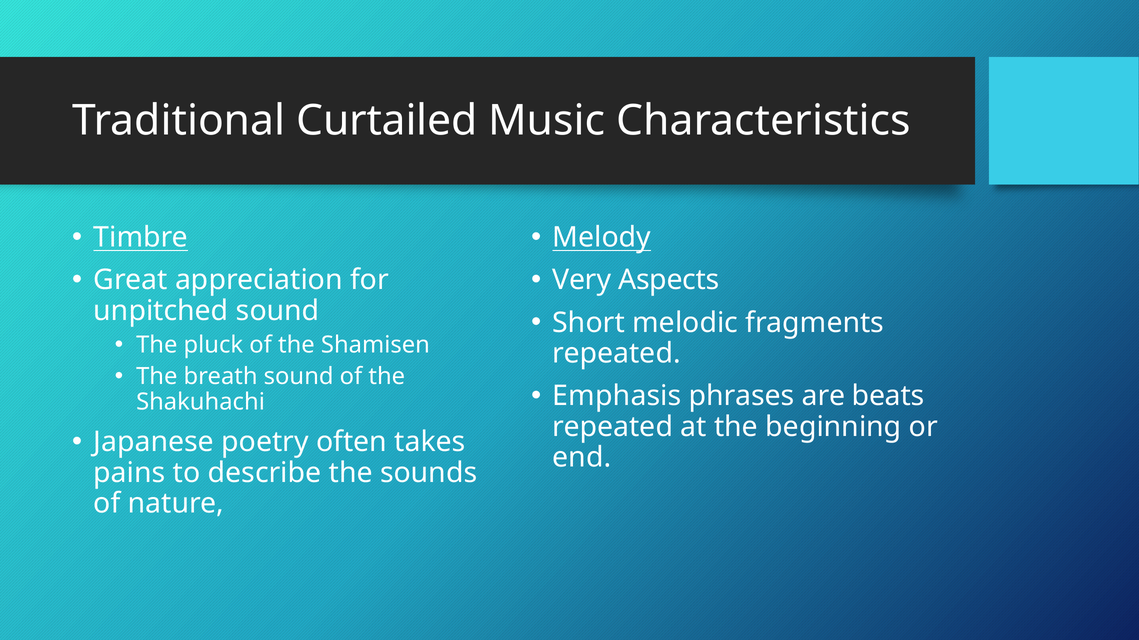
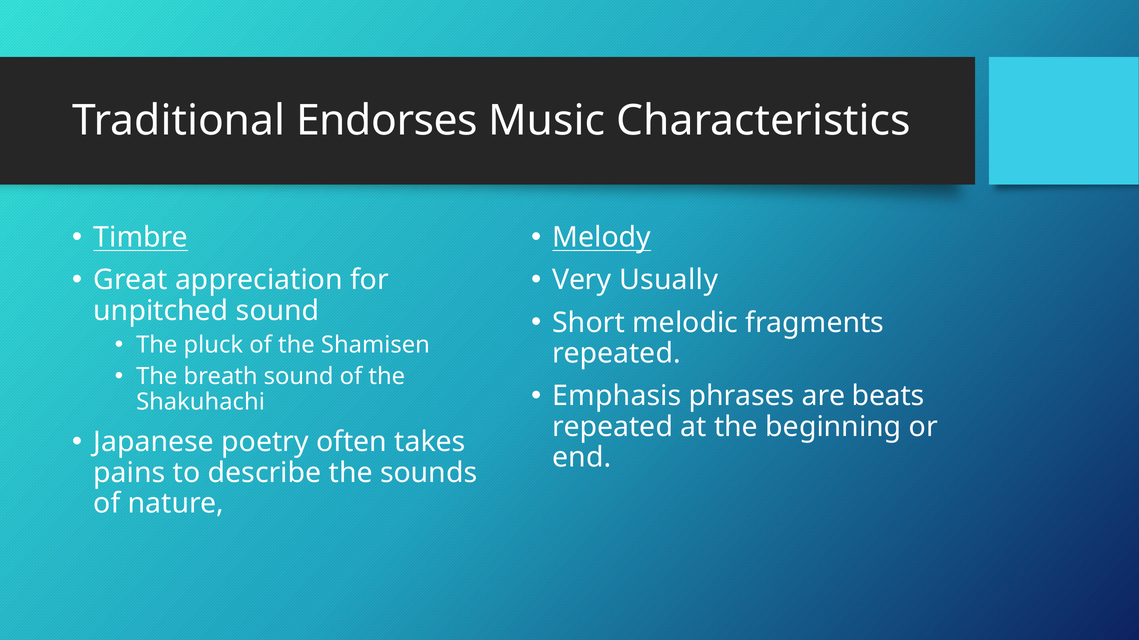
Curtailed: Curtailed -> Endorses
Aspects: Aspects -> Usually
